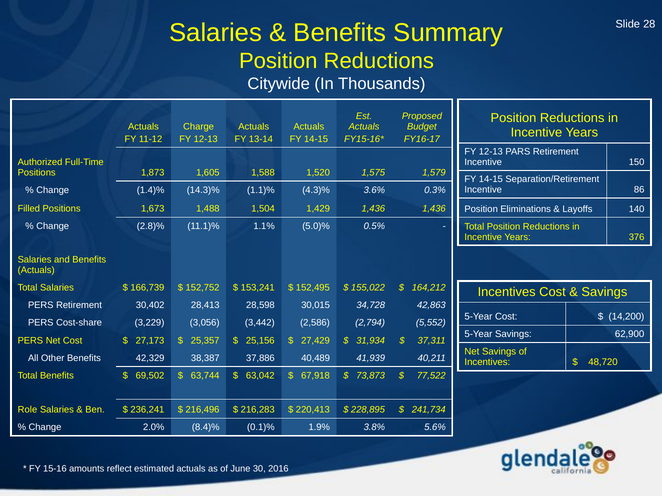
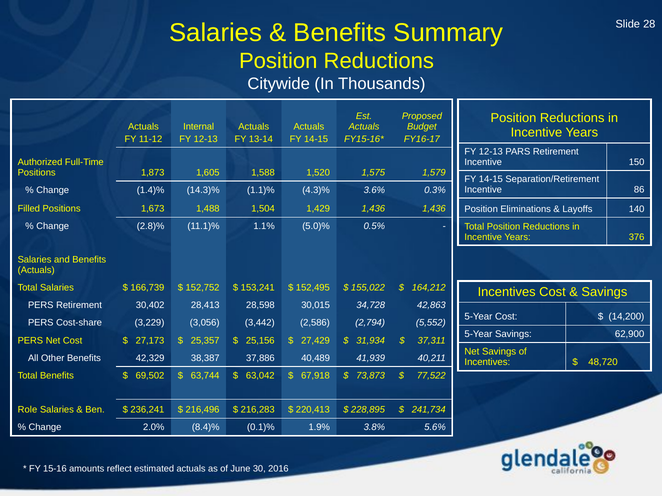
Charge: Charge -> Internal
